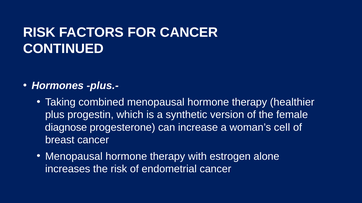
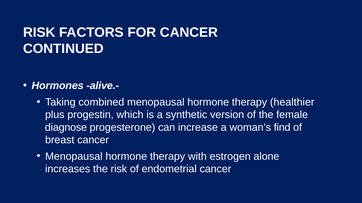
plus.-: plus.- -> alive.-
cell: cell -> find
